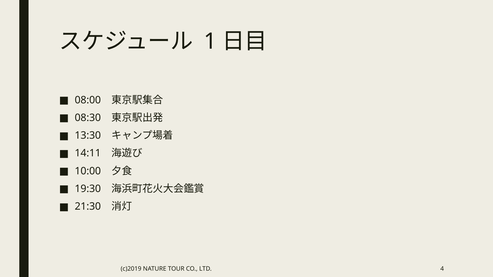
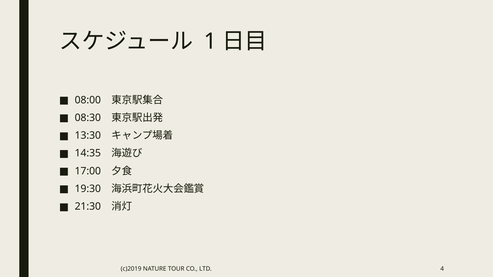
14:11: 14:11 -> 14:35
10:00: 10:00 -> 17:00
